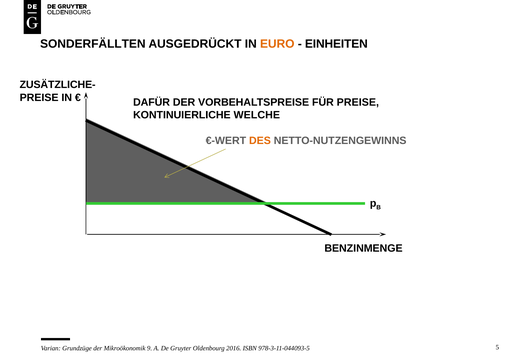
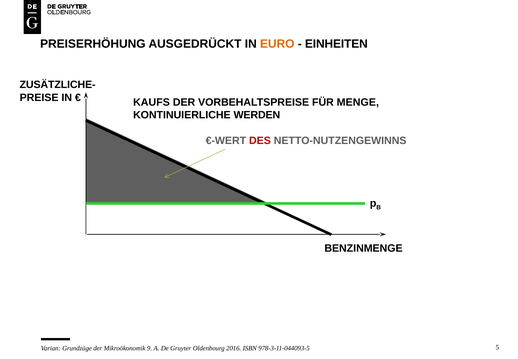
SONDERFÄLLTEN: SONDERFÄLLTEN -> PREISERHÖHUNG
DAFÜR: DAFÜR -> KAUFS
FÜR PREISE: PREISE -> MENGE
WELCHE: WELCHE -> WERDEN
DES colour: orange -> red
